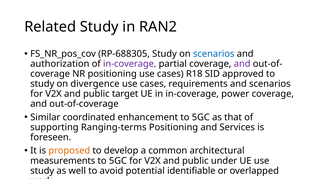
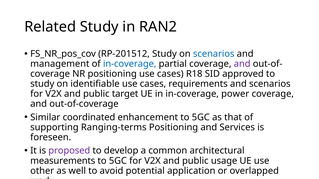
RP-688305: RP-688305 -> RP-201512
authorization: authorization -> management
in-coverage at (130, 64) colour: purple -> blue
divergence: divergence -> identifiable
proposed colour: orange -> purple
under: under -> usage
study at (42, 171): study -> other
identifiable: identifiable -> application
